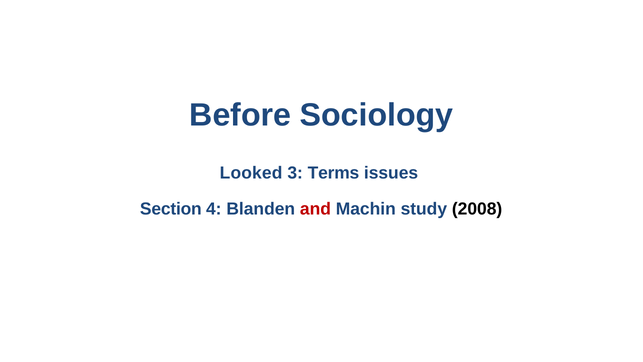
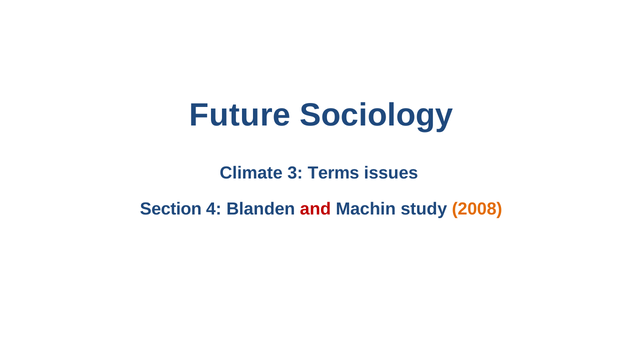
Before: Before -> Future
Looked: Looked -> Climate
2008 colour: black -> orange
